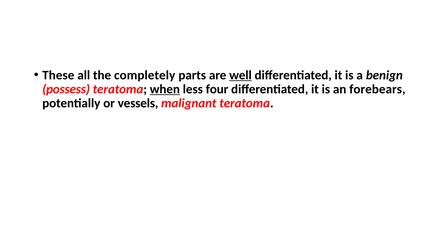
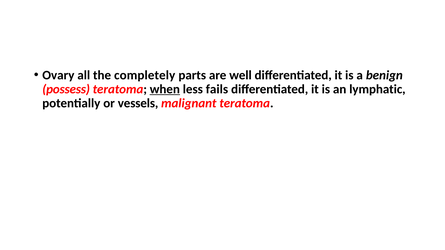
These: These -> Ovary
well underline: present -> none
four: four -> fails
forebears: forebears -> lymphatic
